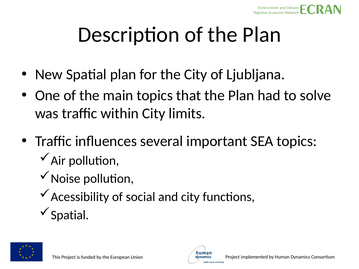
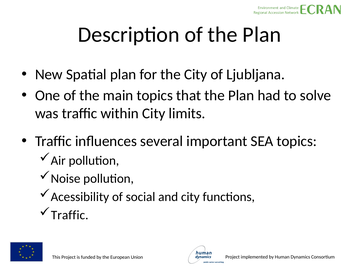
Spatial at (70, 215): Spatial -> Traffic
